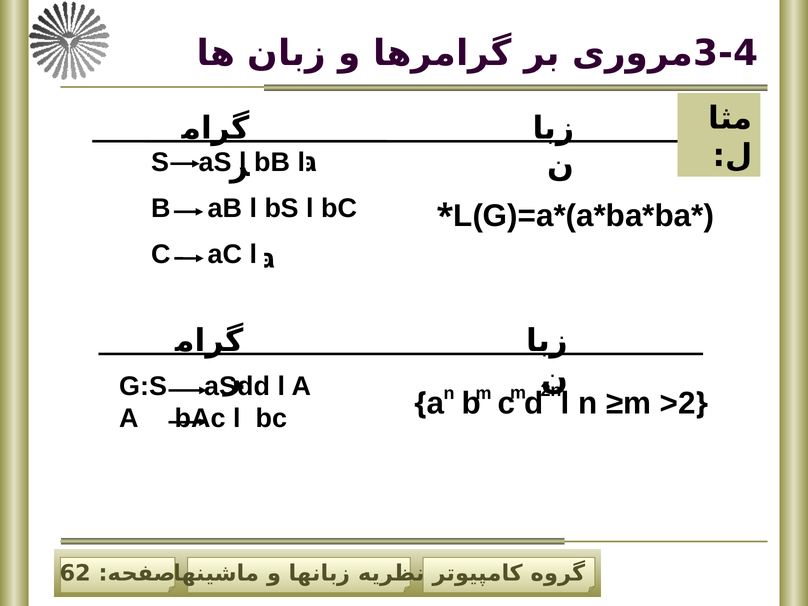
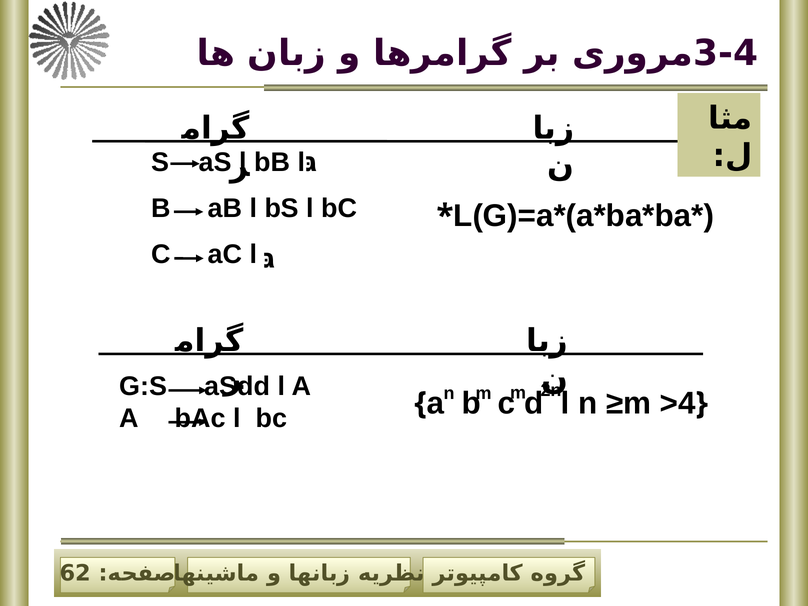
>2: >2 -> >4
